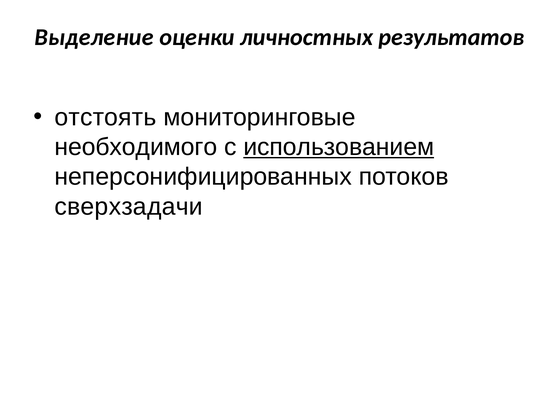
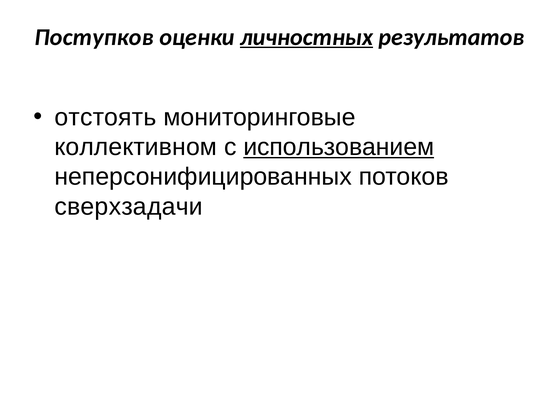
Выделение: Выделение -> Поступков
личностных underline: none -> present
необходимого: необходимого -> коллективном
